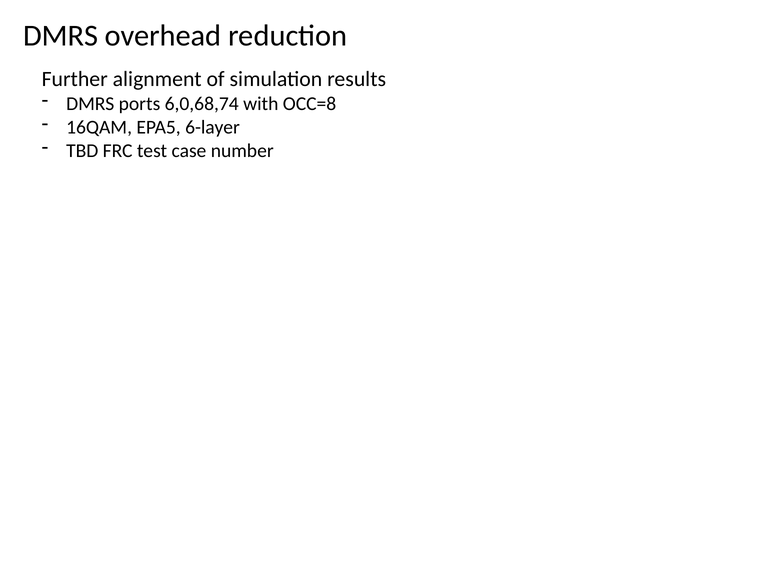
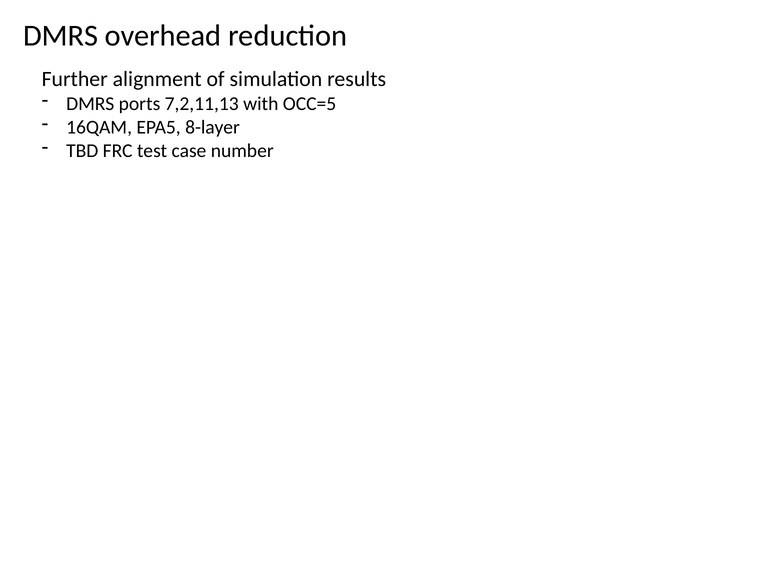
6,0,68,74: 6,0,68,74 -> 7,2,11,13
OCC=8: OCC=8 -> OCC=5
6-layer: 6-layer -> 8-layer
